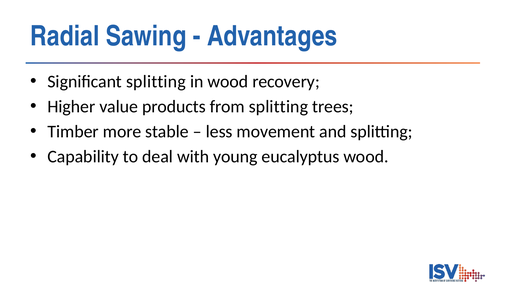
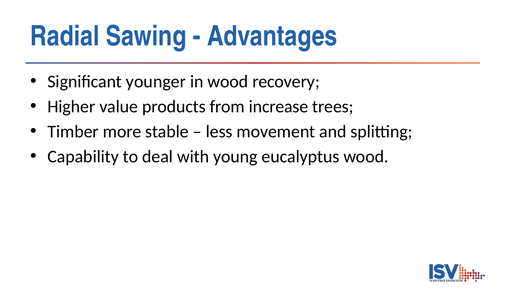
Significant splitting: splitting -> younger
from splitting: splitting -> increase
